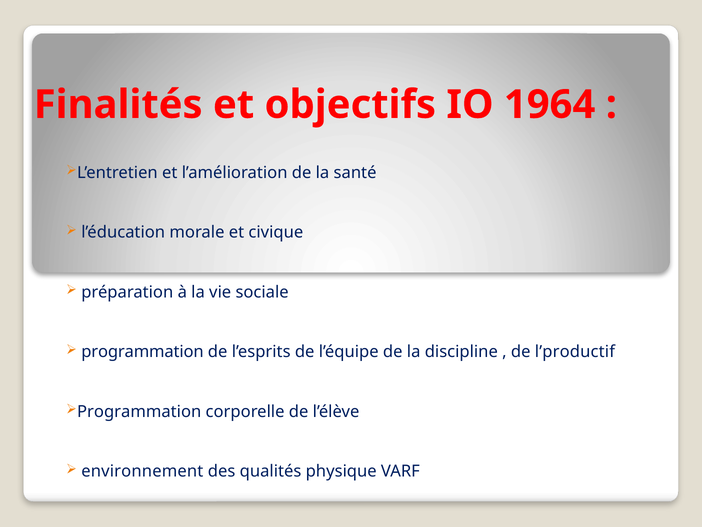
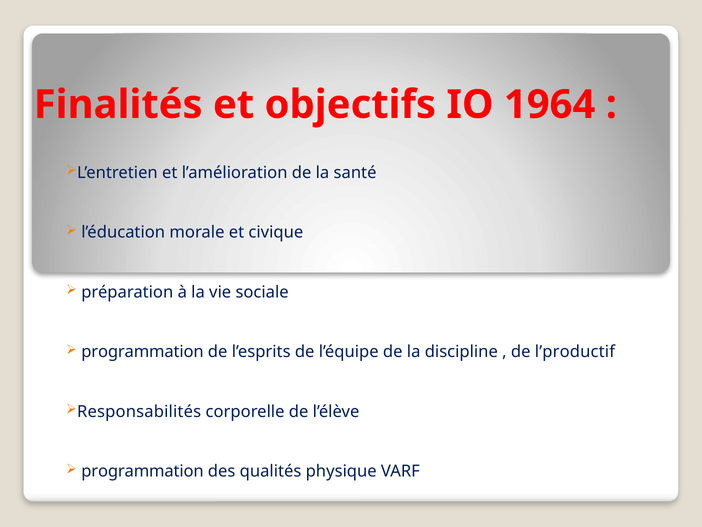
Programmation at (139, 411): Programmation -> Responsabilités
environnement at (142, 471): environnement -> programmation
